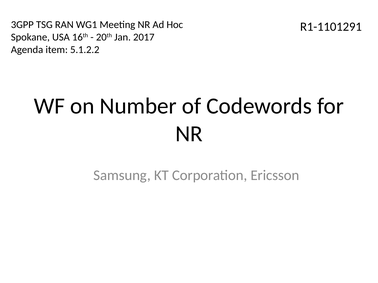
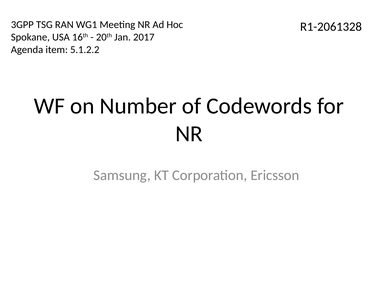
R1-1101291: R1-1101291 -> R1-2061328
